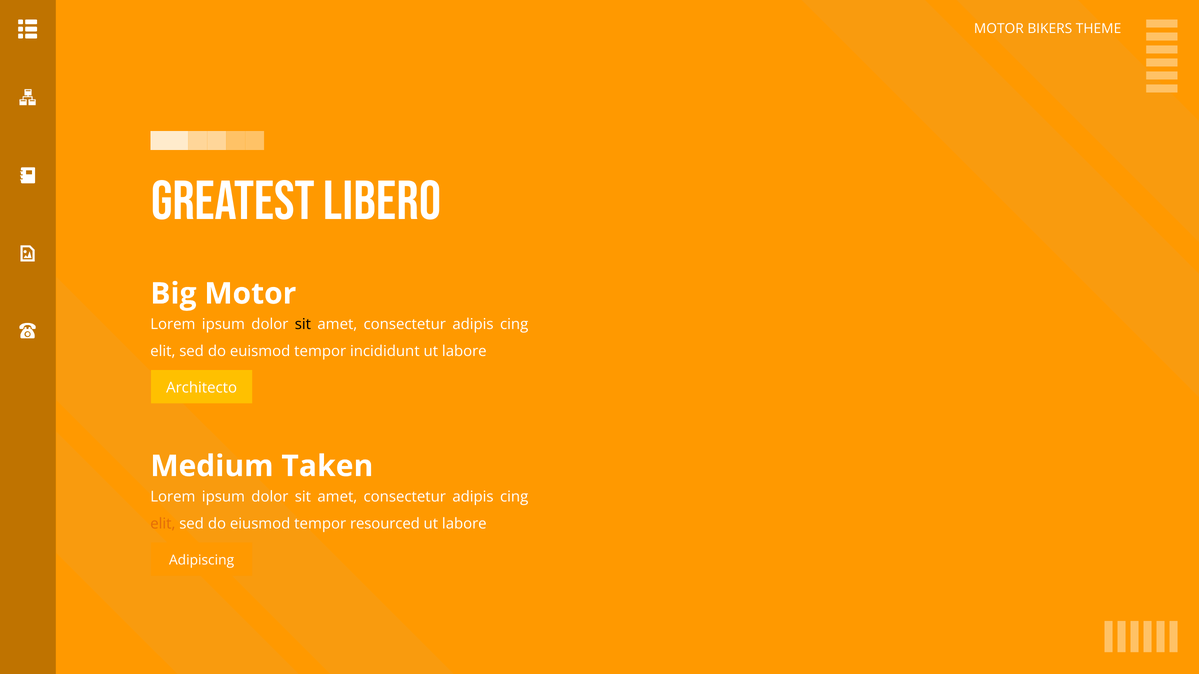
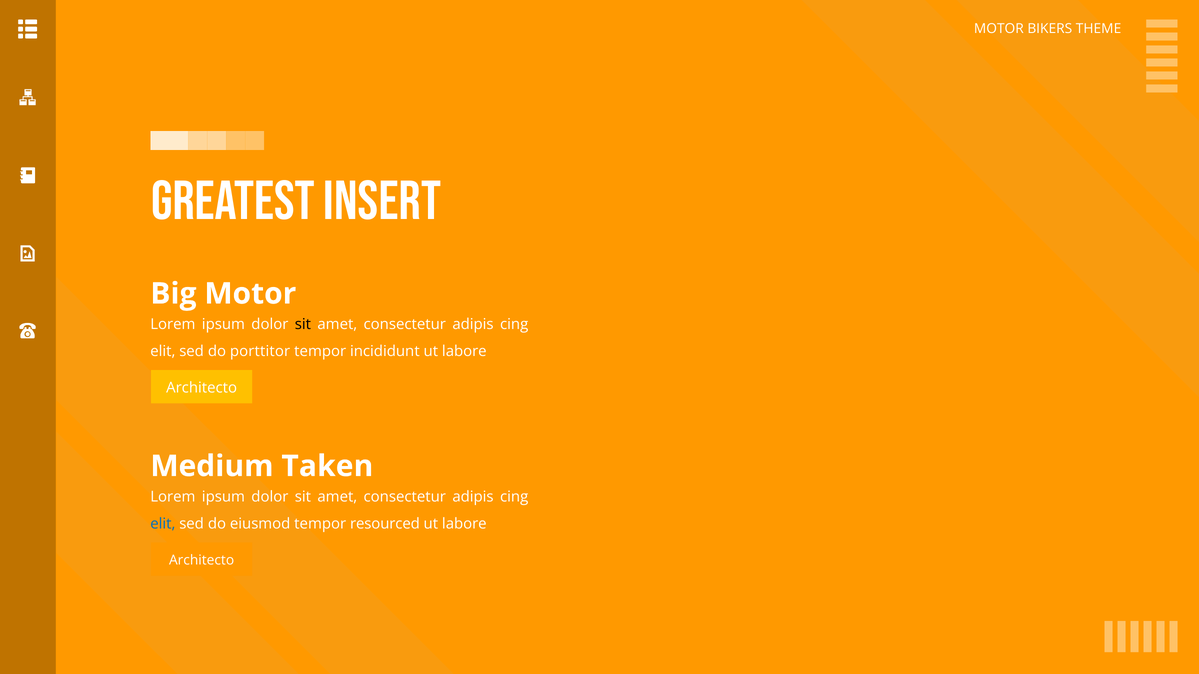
Libero: Libero -> Insert
euismod: euismod -> porttitor
elit at (163, 524) colour: orange -> blue
Adipiscing at (202, 560): Adipiscing -> Architecto
